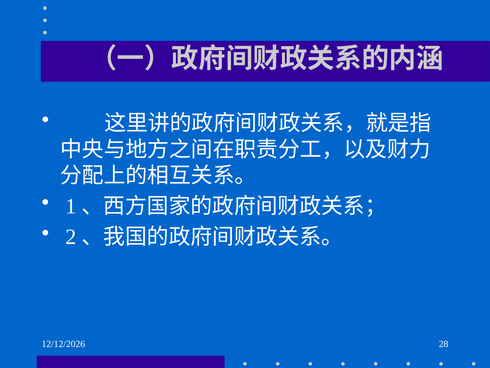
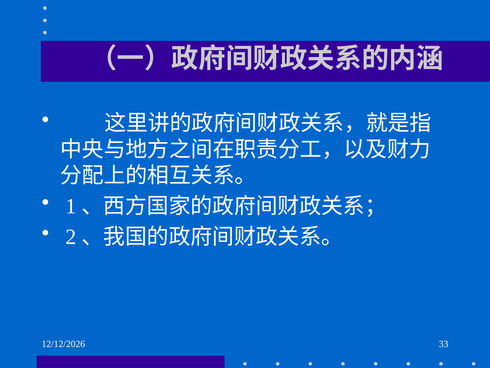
28: 28 -> 33
